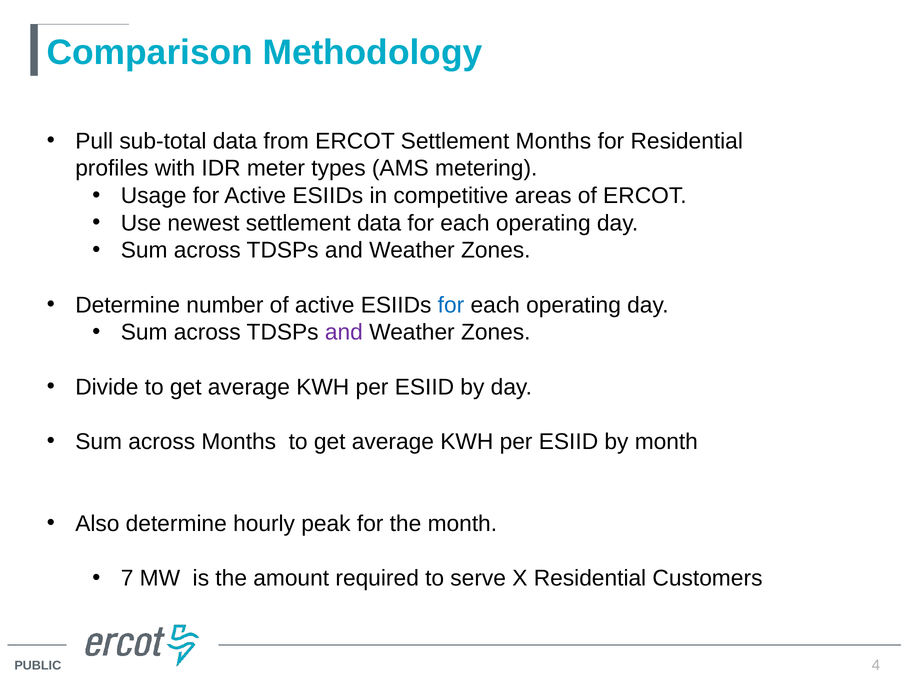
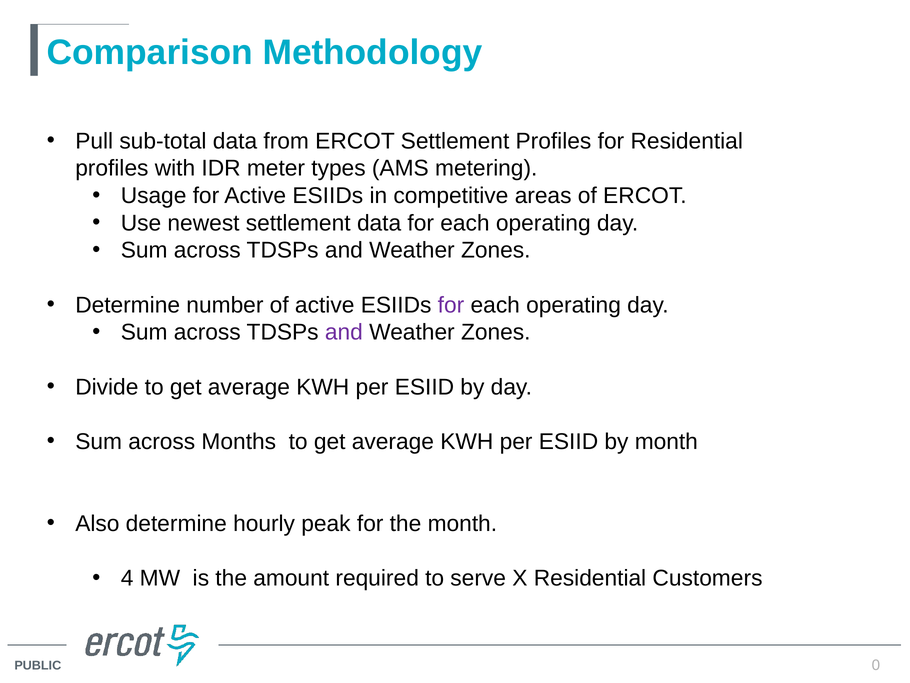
Settlement Months: Months -> Profiles
for at (451, 305) colour: blue -> purple
7: 7 -> 4
4: 4 -> 0
